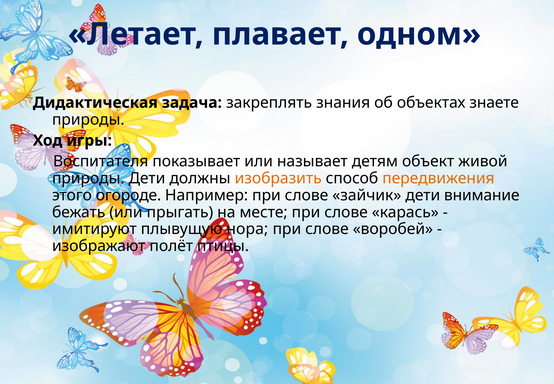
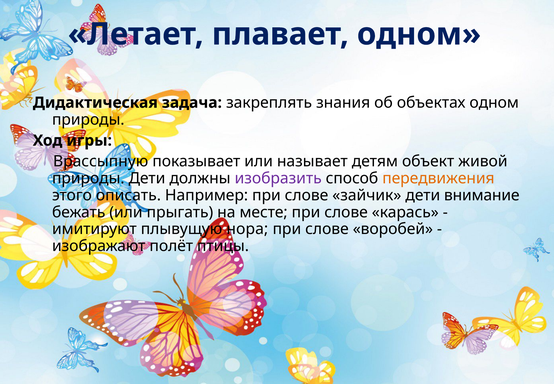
объектах знаете: знаете -> одном
Воспитателя: Воспитателя -> Врассыпную
изобразить colour: orange -> purple
огороде: огороде -> описать
